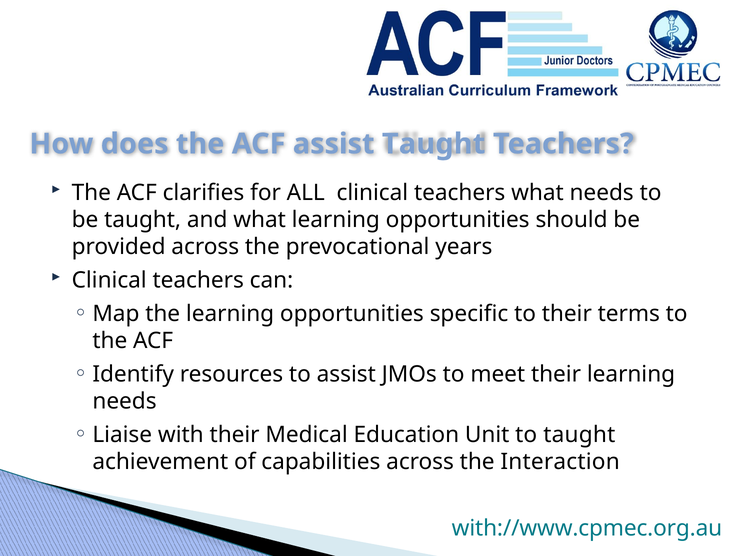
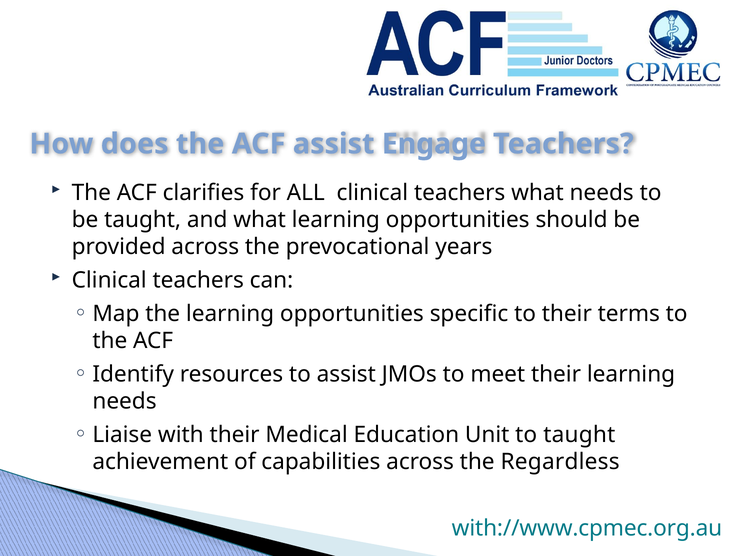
assist Taught: Taught -> Engage
Interaction: Interaction -> Regardless
